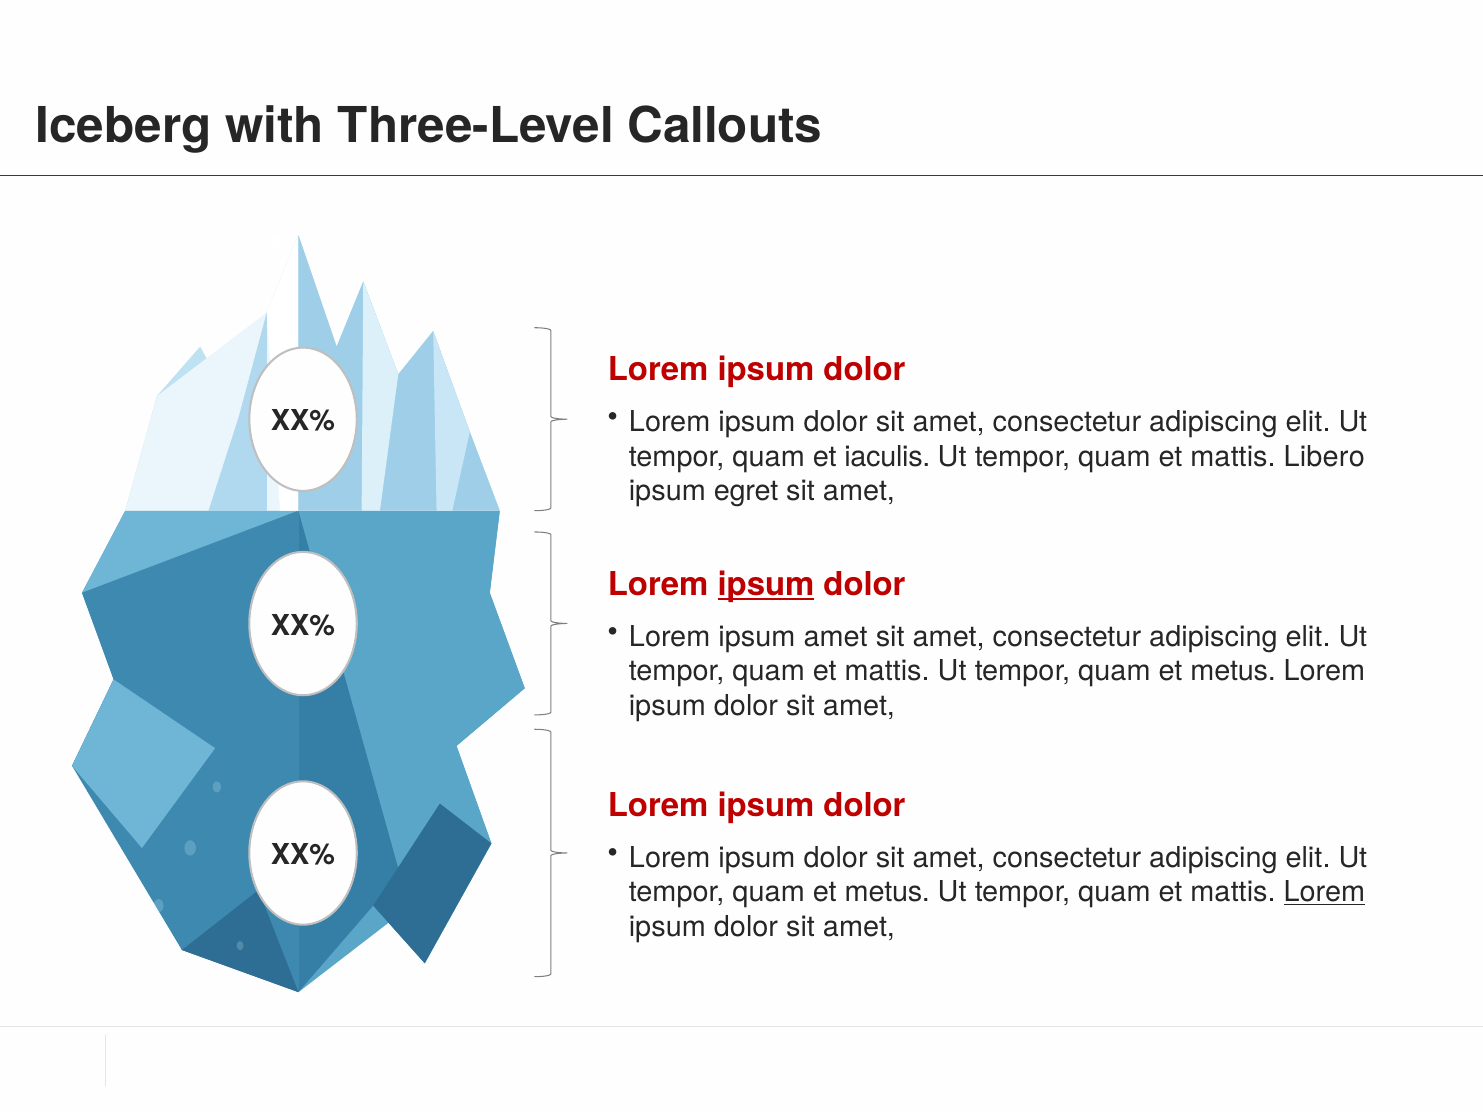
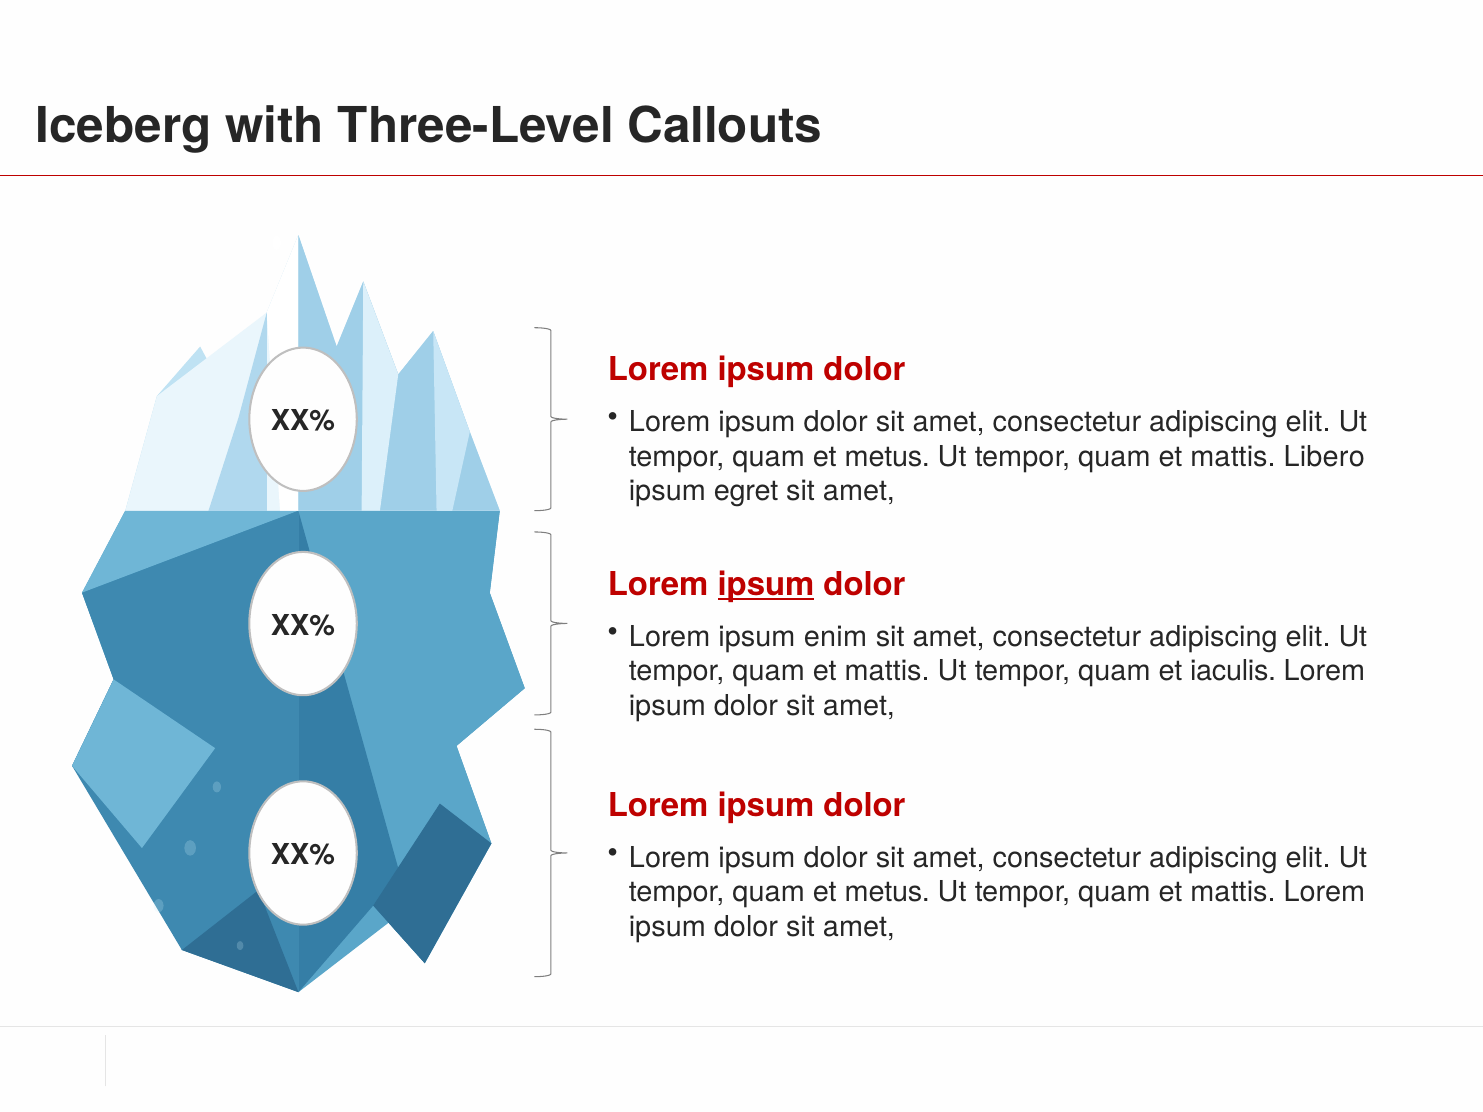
iaculis at (887, 457): iaculis -> metus
ipsum amet: amet -> enim
metus at (1233, 672): metus -> iaculis
Lorem at (1324, 892) underline: present -> none
